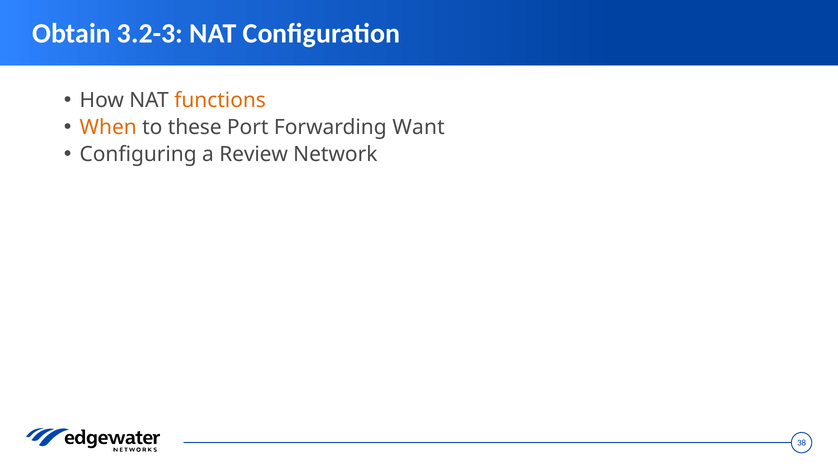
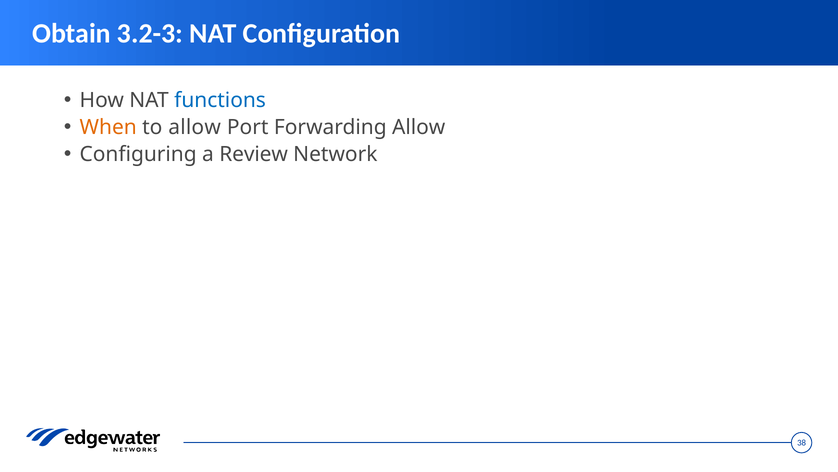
functions colour: orange -> blue
to these: these -> allow
Forwarding Want: Want -> Allow
